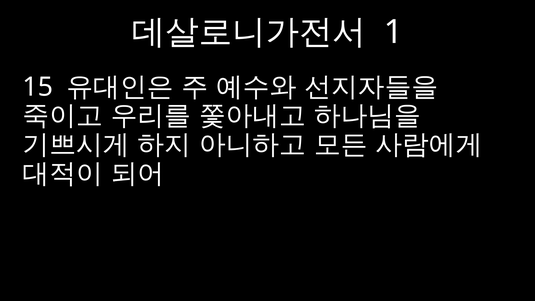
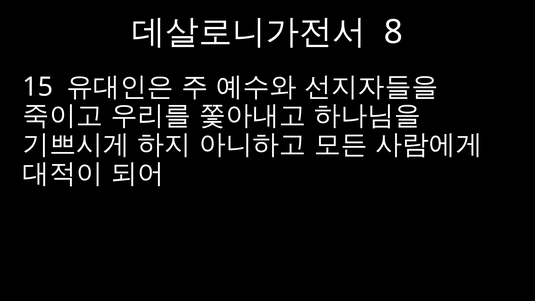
1: 1 -> 8
